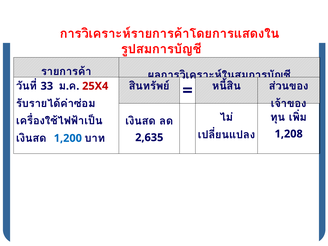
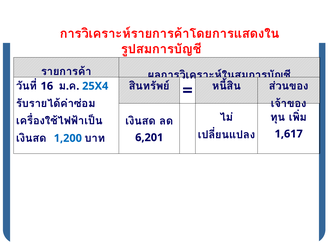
33: 33 -> 16
25X4 colour: red -> blue
1,208: 1,208 -> 1,617
2,635: 2,635 -> 6,201
